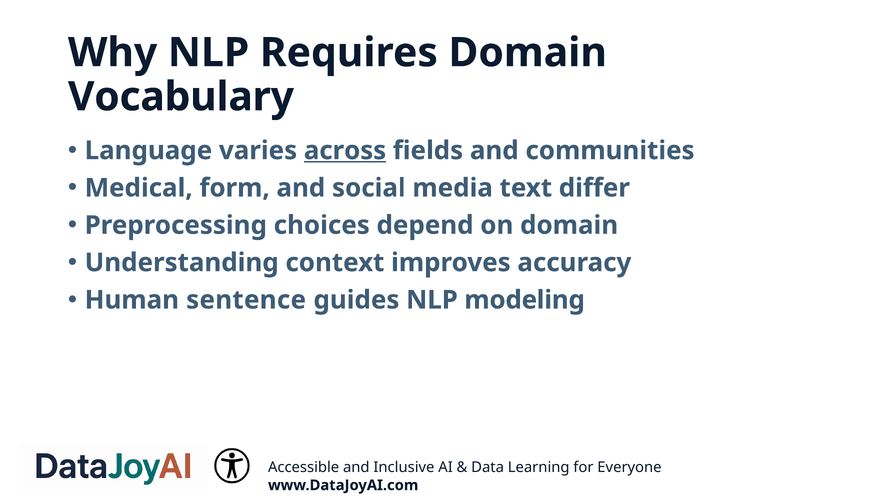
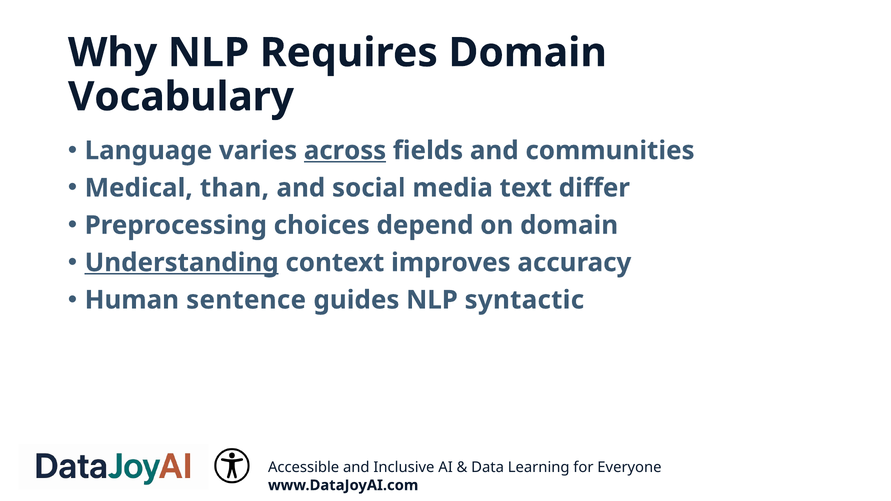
form: form -> than
Understanding underline: none -> present
modeling: modeling -> syntactic
